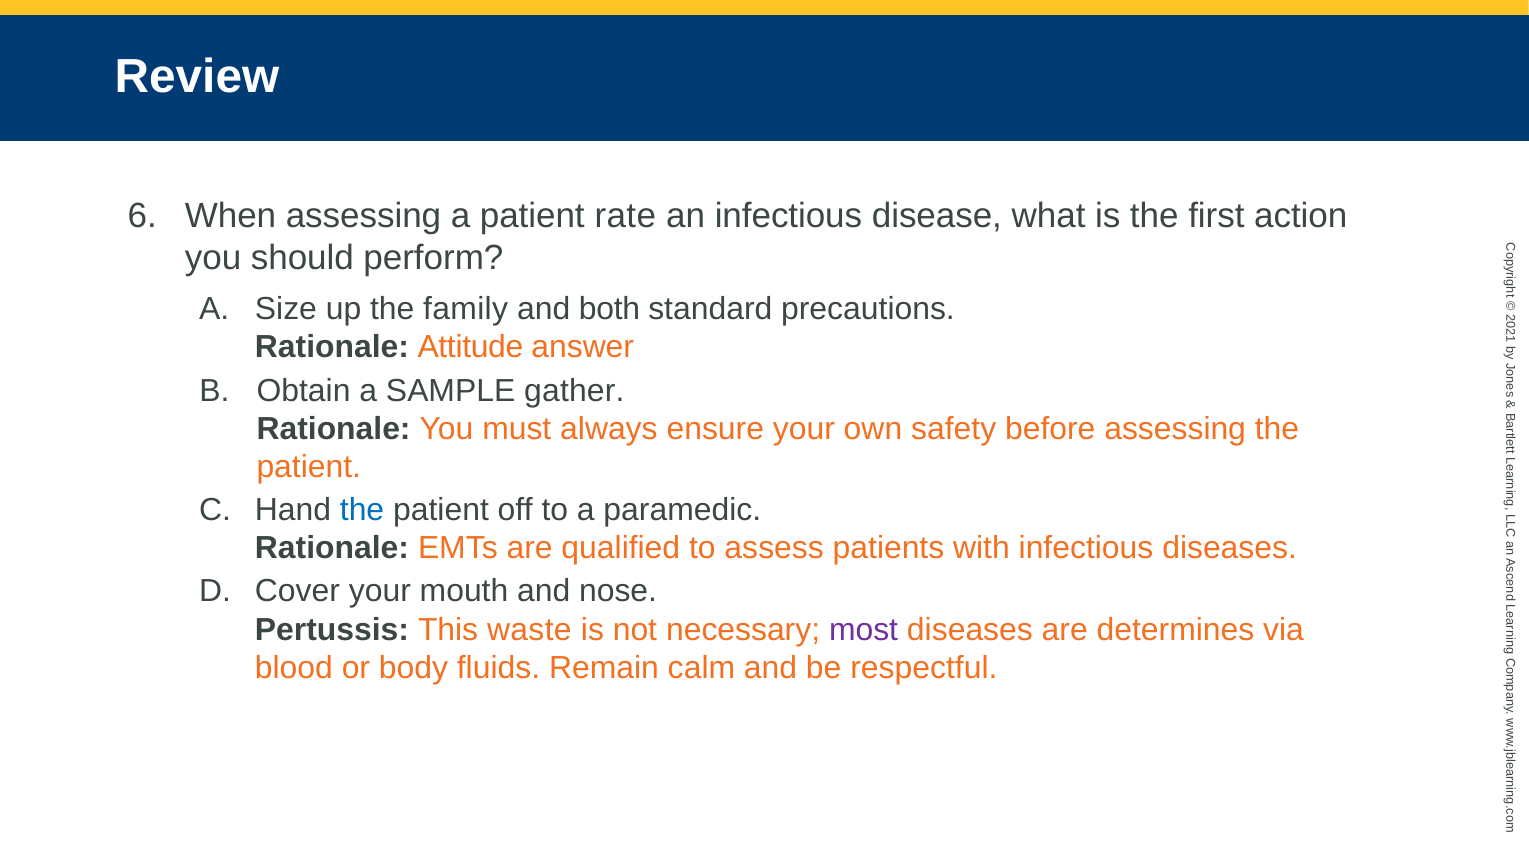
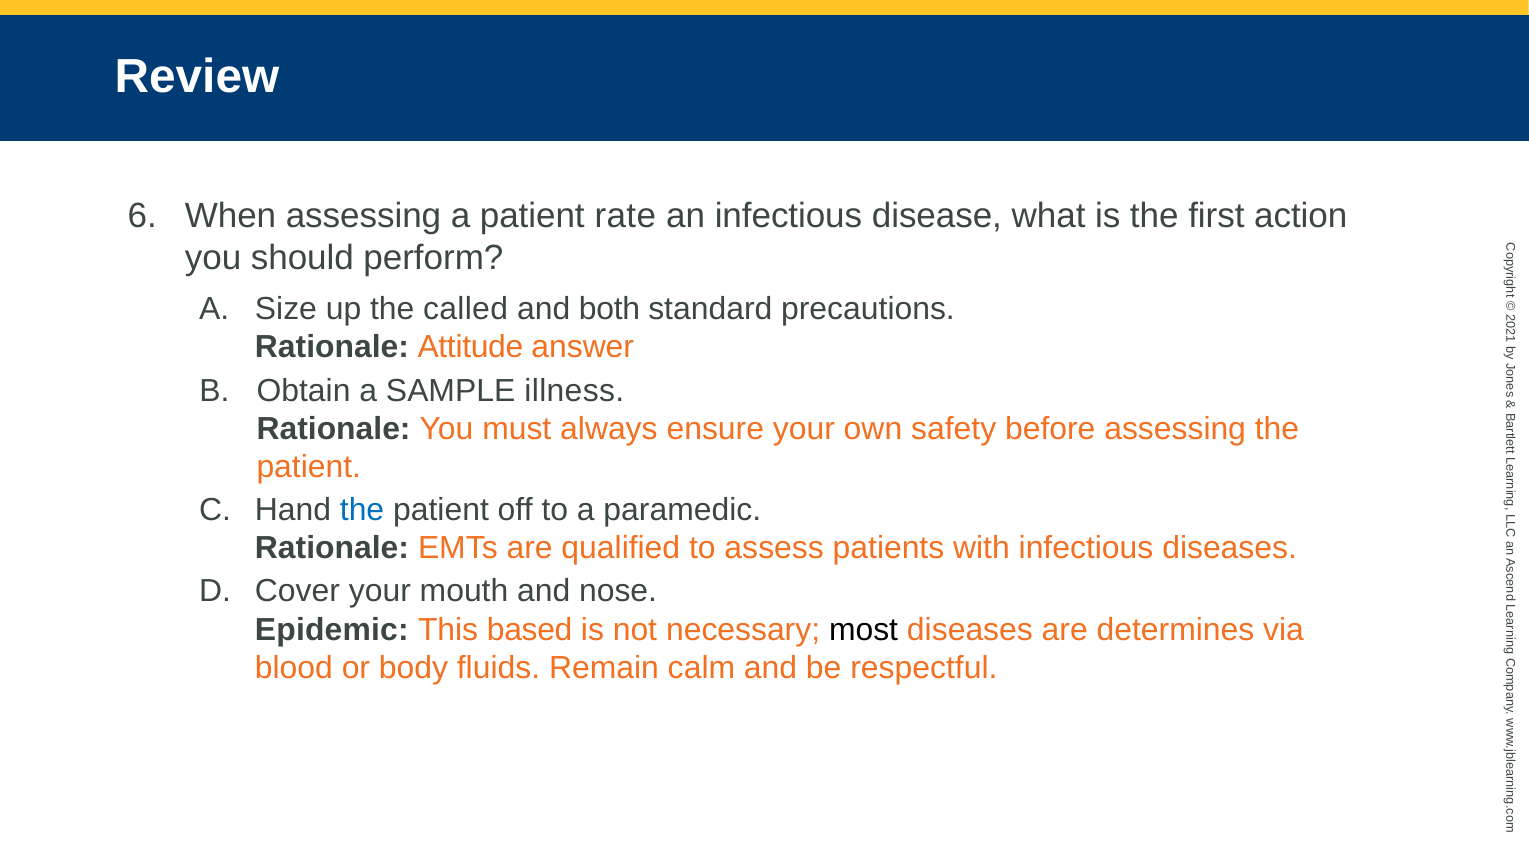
family: family -> called
gather: gather -> illness
Pertussis: Pertussis -> Epidemic
waste: waste -> based
most colour: purple -> black
